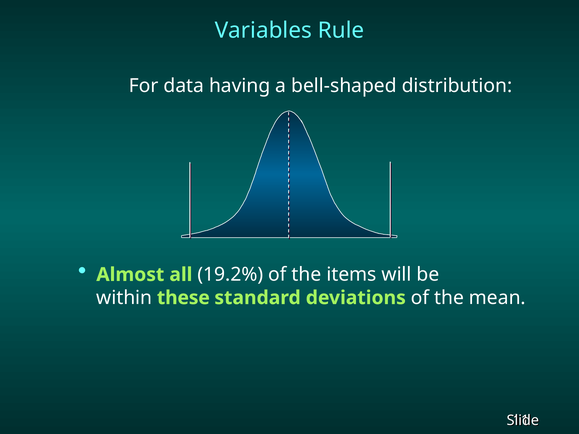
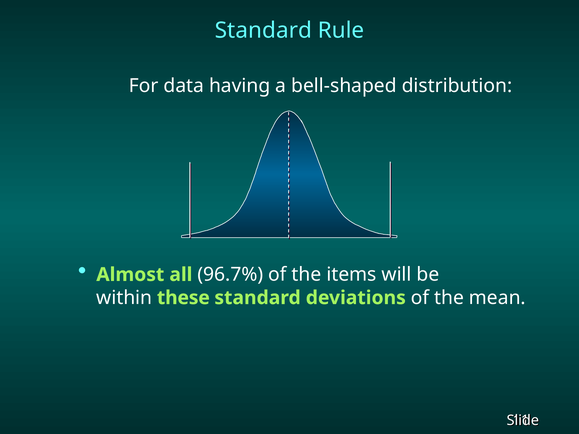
Variables at (263, 30): Variables -> Standard
19.2%: 19.2% -> 96.7%
